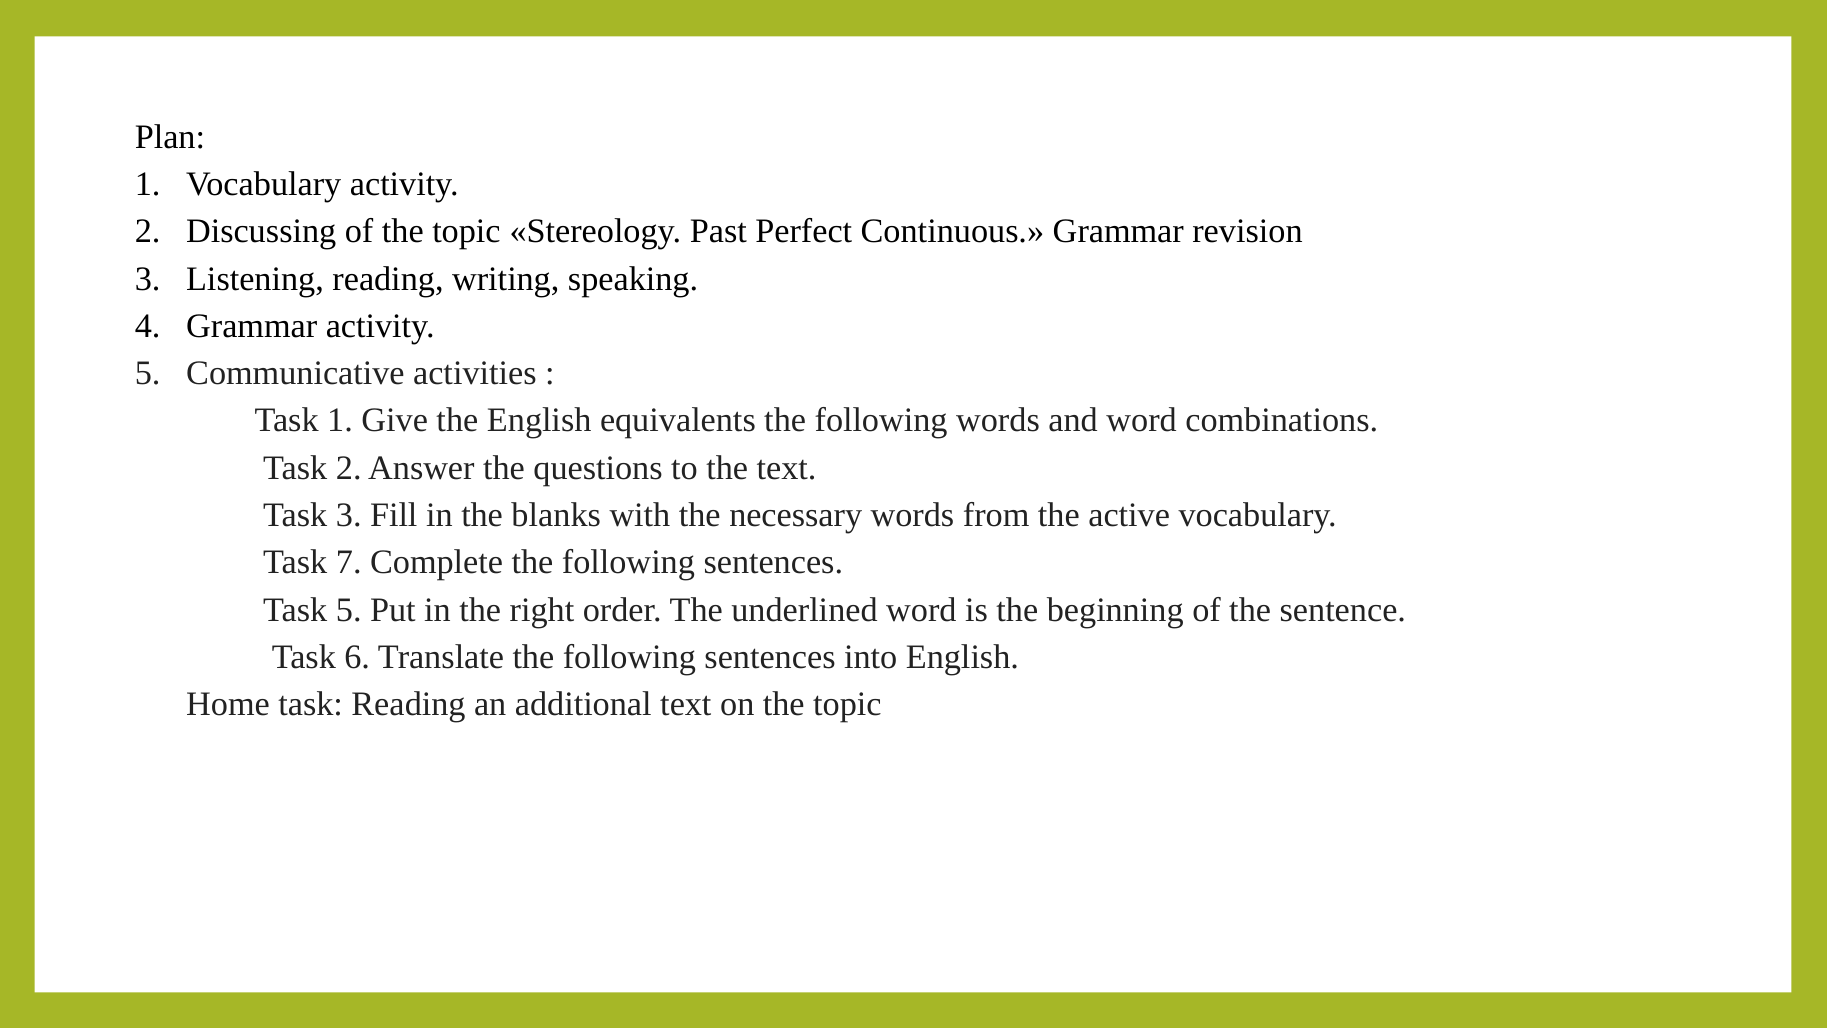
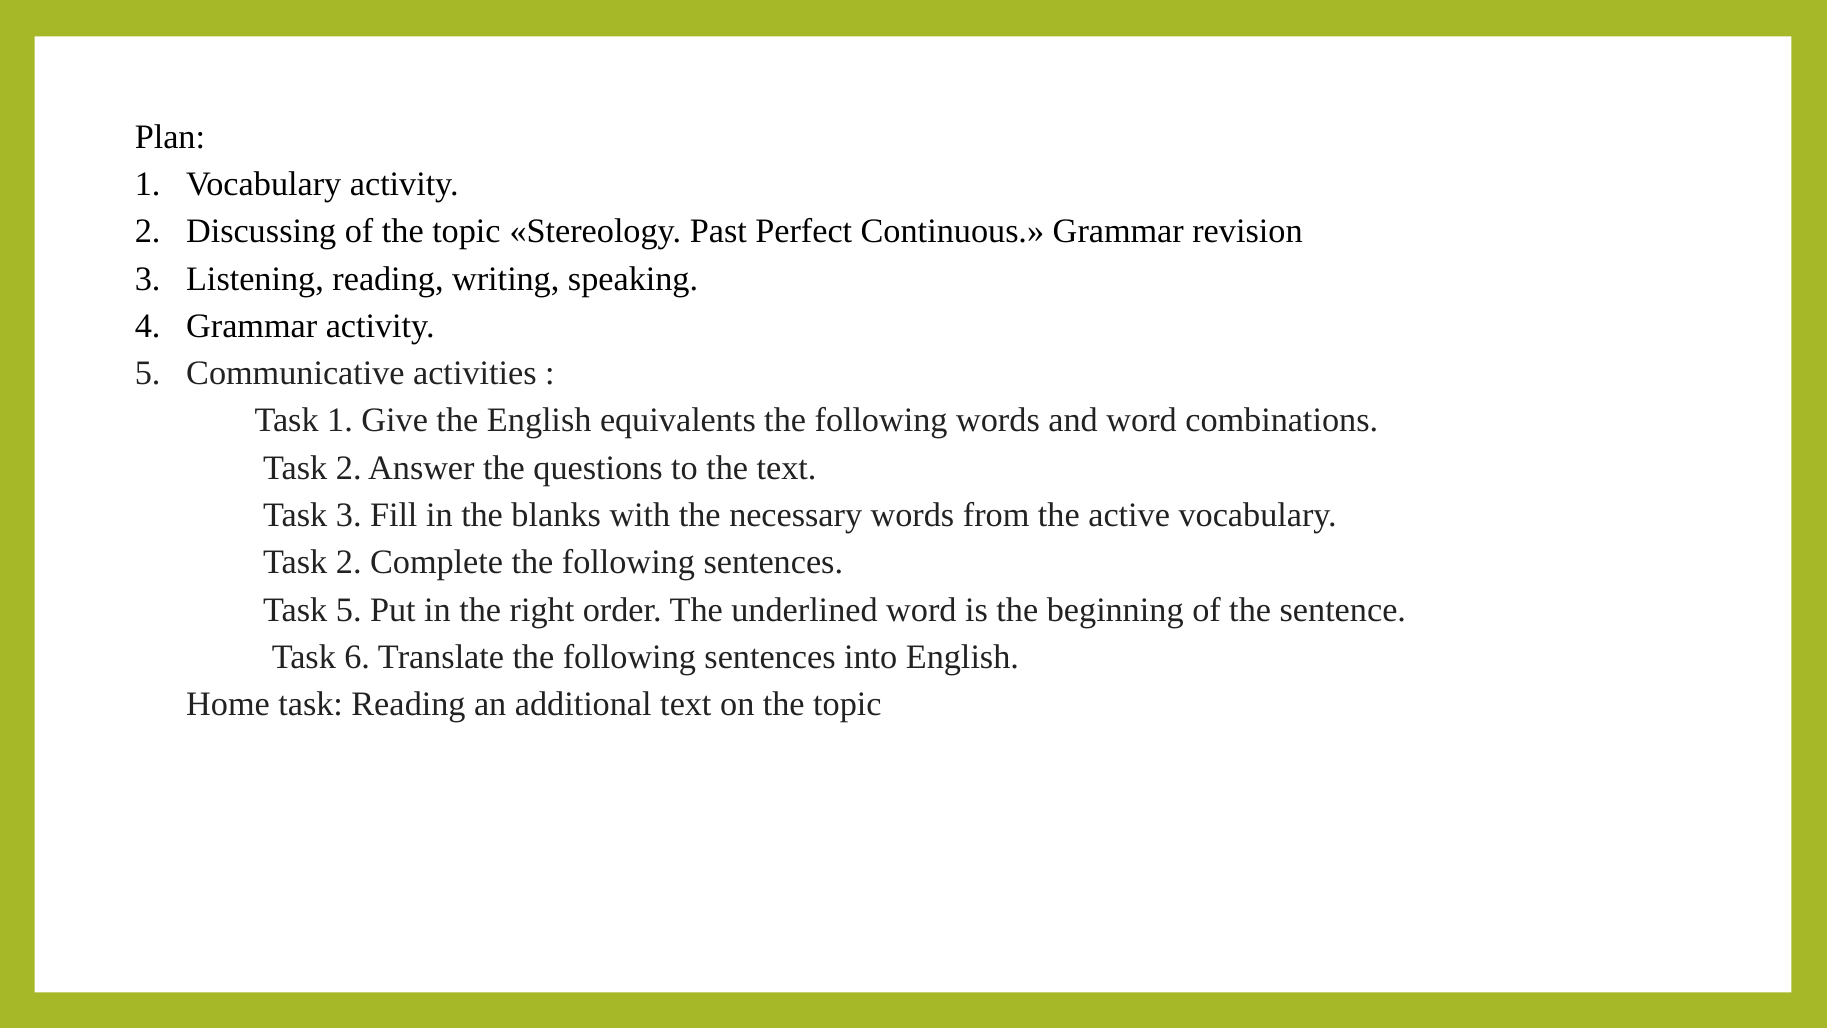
7 at (349, 562): 7 -> 2
